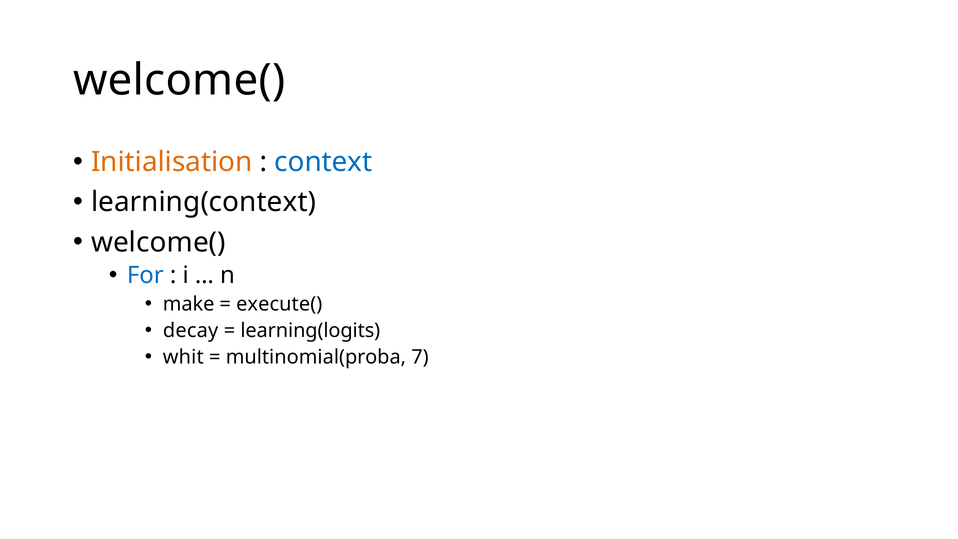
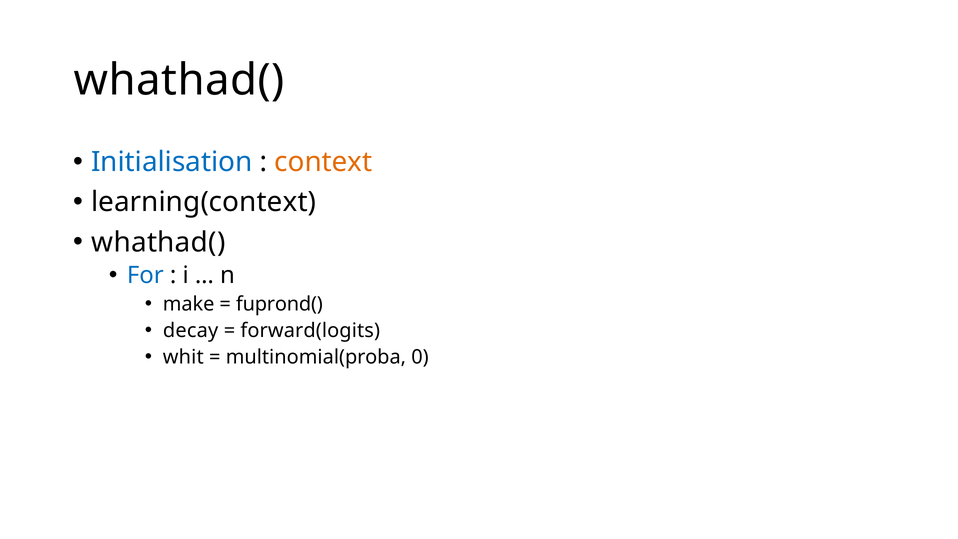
welcome( at (179, 80): welcome( -> whathad(
Initialisation colour: orange -> blue
context colour: blue -> orange
welcome( at (158, 242): welcome( -> whathad(
execute(: execute( -> fuprond(
learning(logits: learning(logits -> forward(logits
7: 7 -> 0
